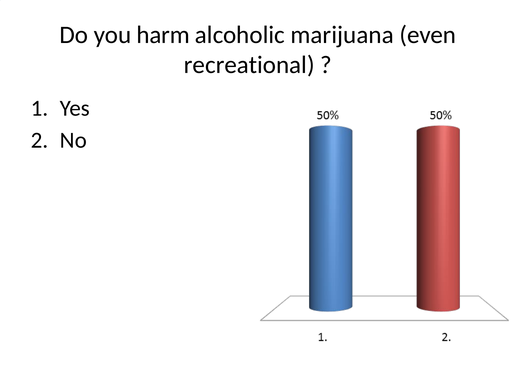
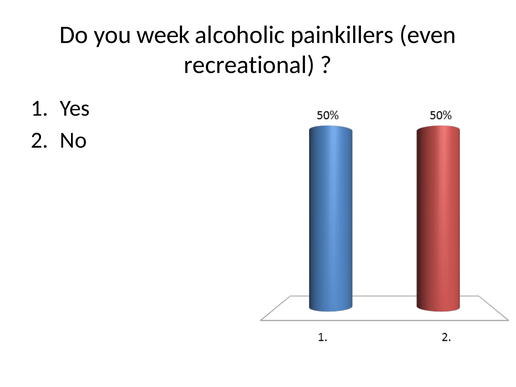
harm: harm -> week
marijuana: marijuana -> painkillers
